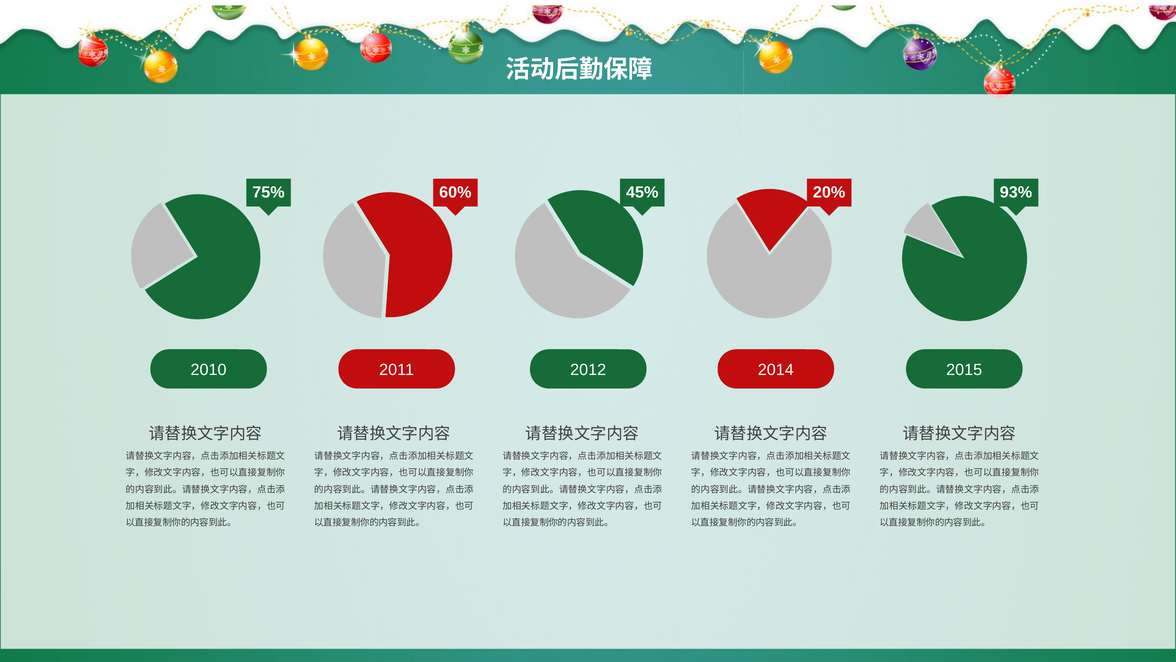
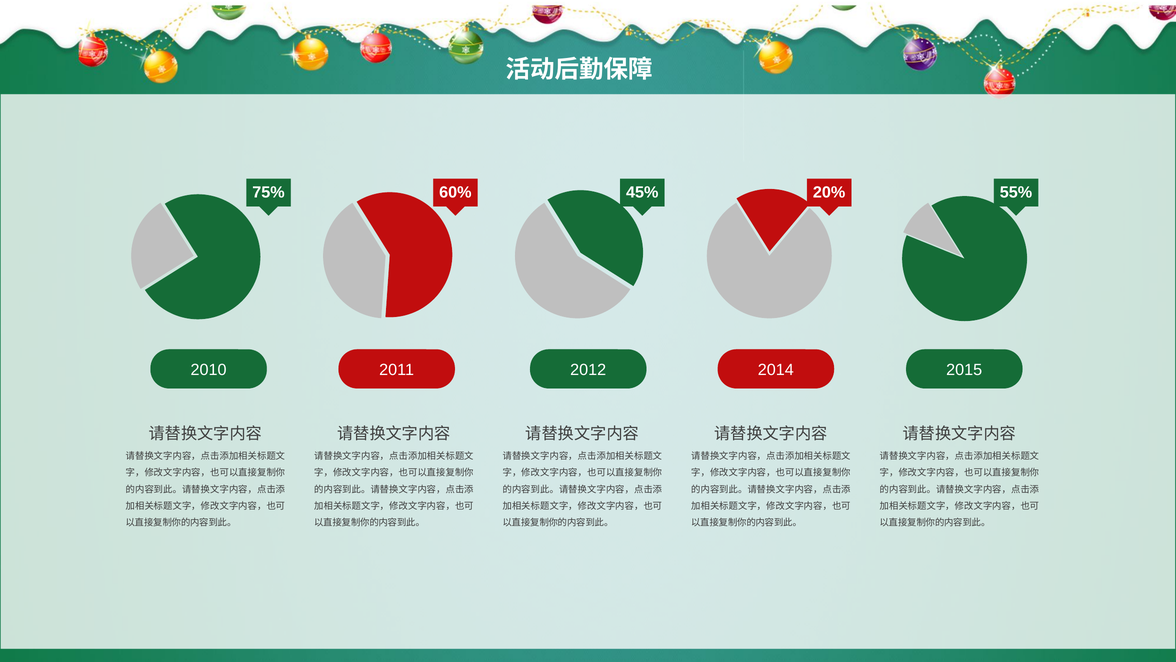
93%: 93% -> 55%
